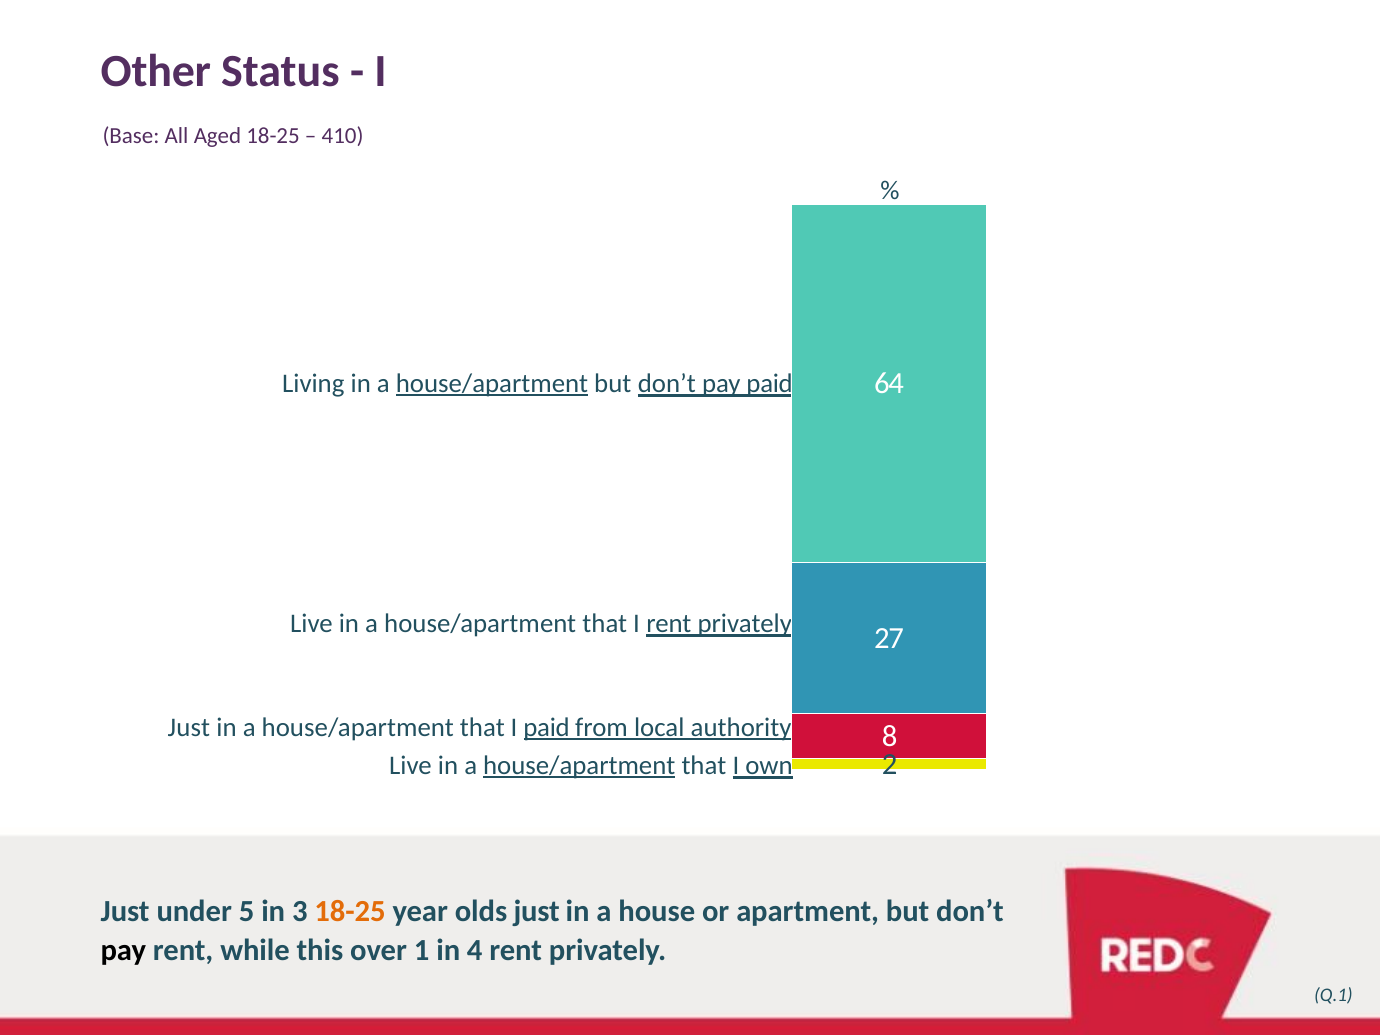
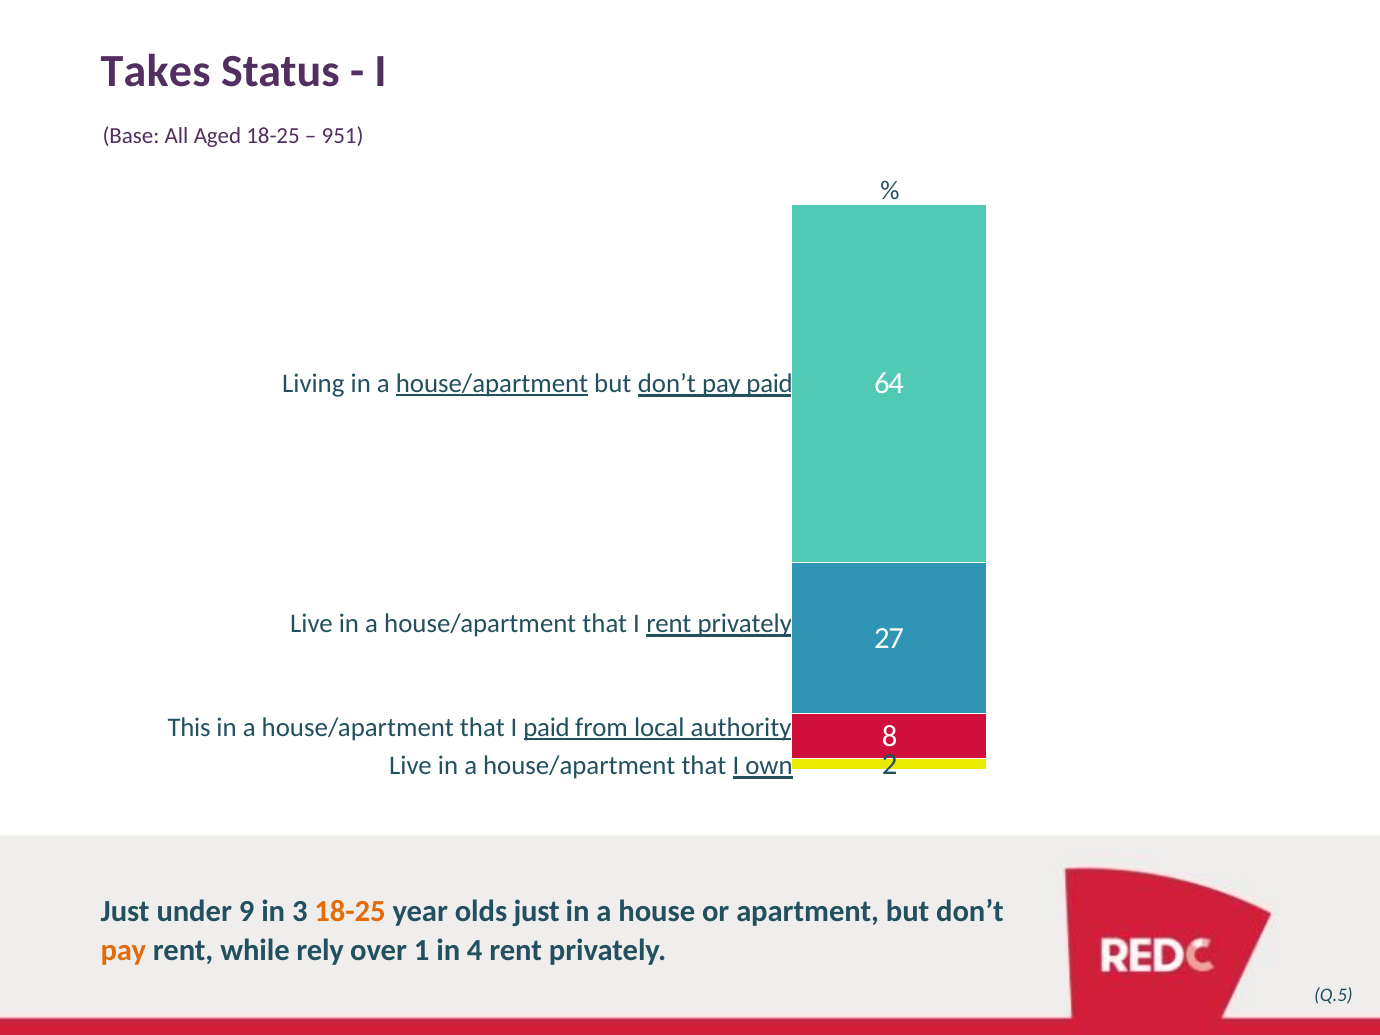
Other: Other -> Takes
410: 410 -> 951
Just at (189, 727): Just -> This
house/apartment at (579, 766) underline: present -> none
5: 5 -> 9
pay at (123, 950) colour: black -> orange
this: this -> rely
Q.1: Q.1 -> Q.5
